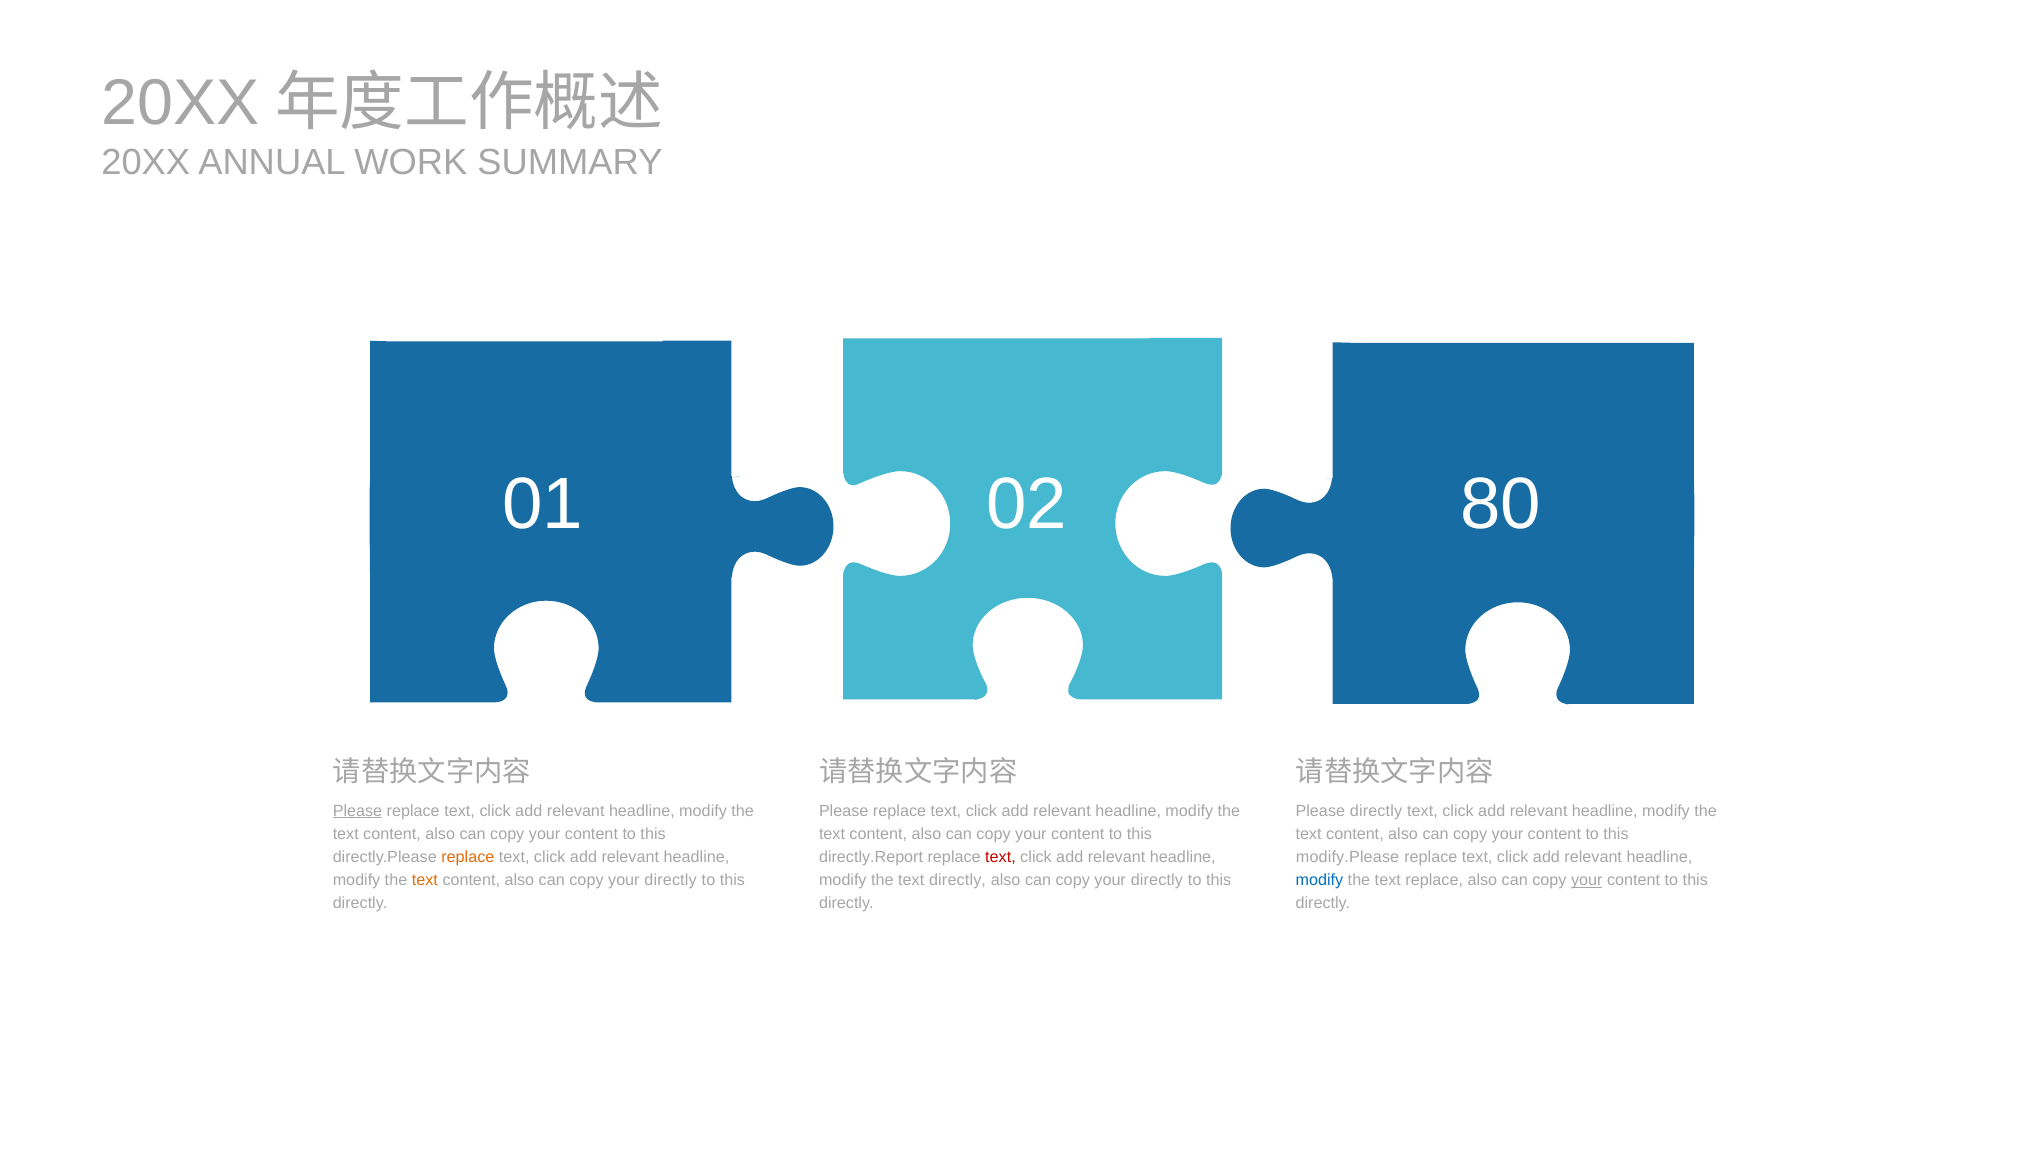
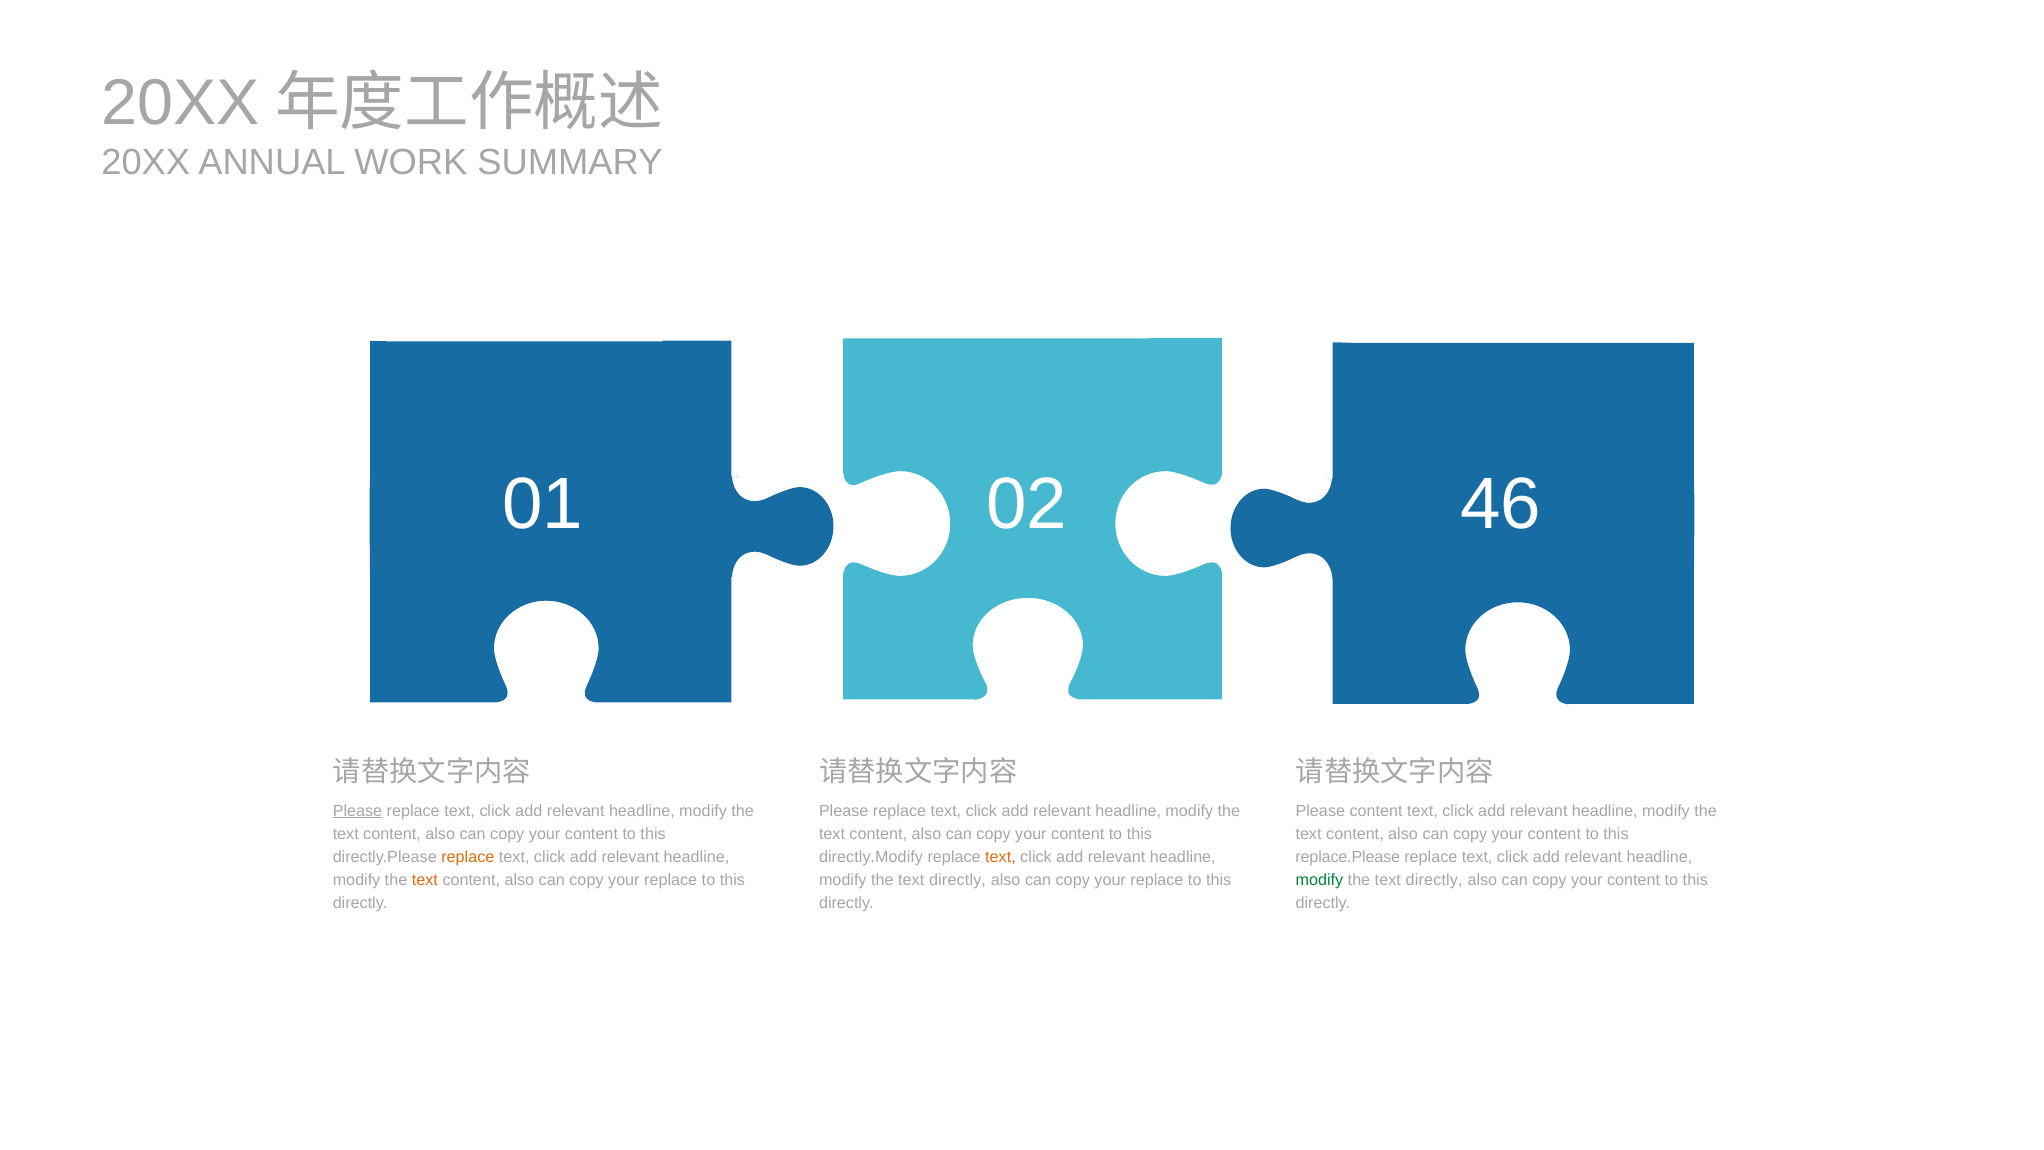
80: 80 -> 46
Please directly: directly -> content
directly.Report: directly.Report -> directly.Modify
text at (1000, 857) colour: red -> orange
modify.Please: modify.Please -> replace.Please
directly at (671, 880): directly -> replace
directly at (1157, 880): directly -> replace
modify at (1319, 880) colour: blue -> green
replace at (1434, 880): replace -> directly
your at (1587, 880) underline: present -> none
